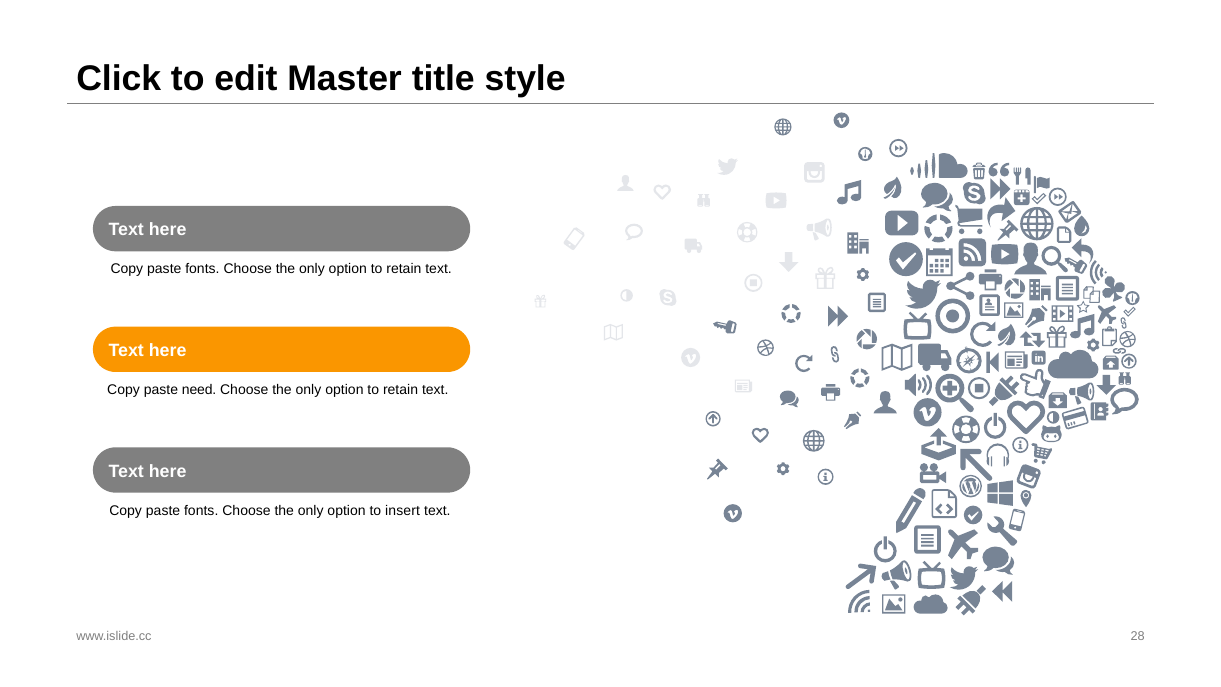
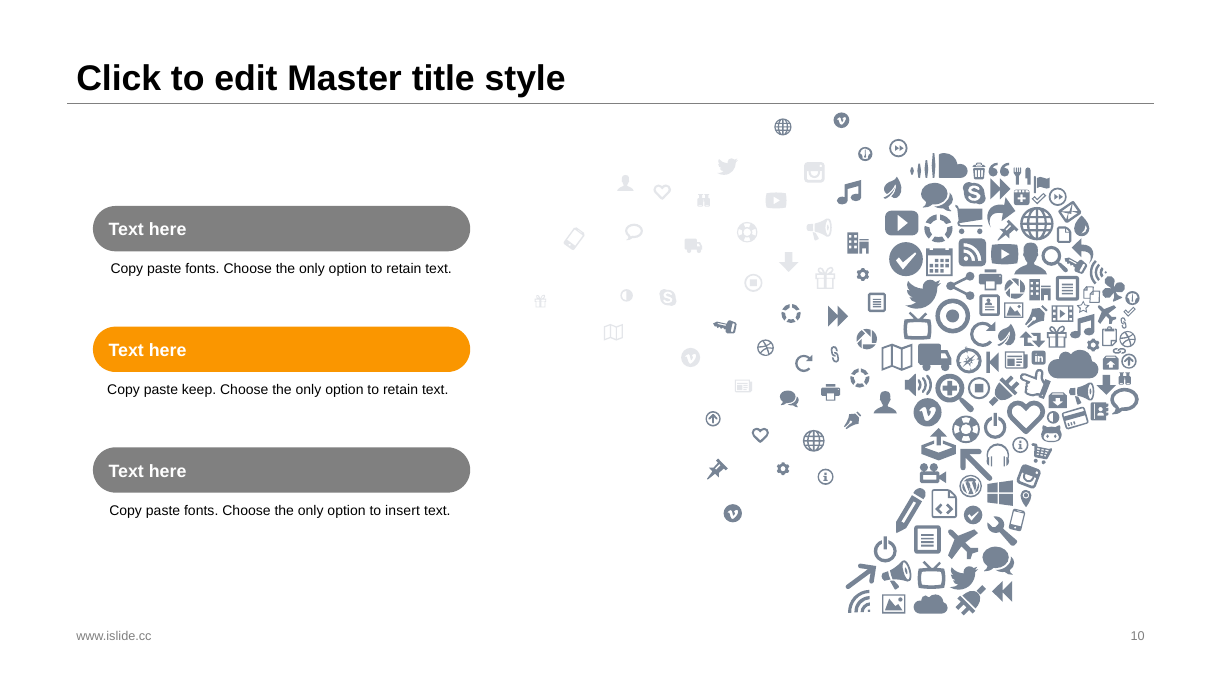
need: need -> keep
28: 28 -> 10
